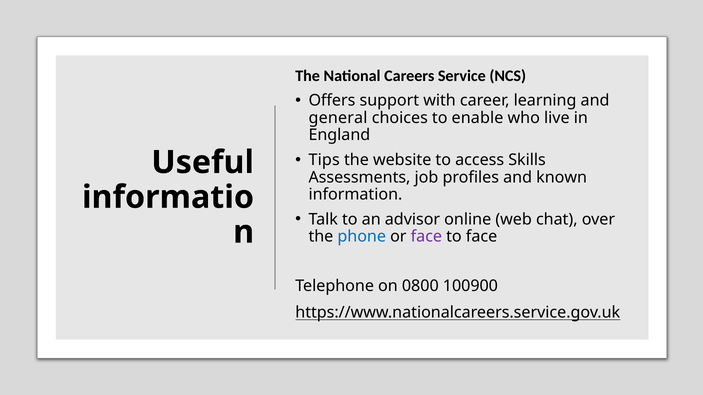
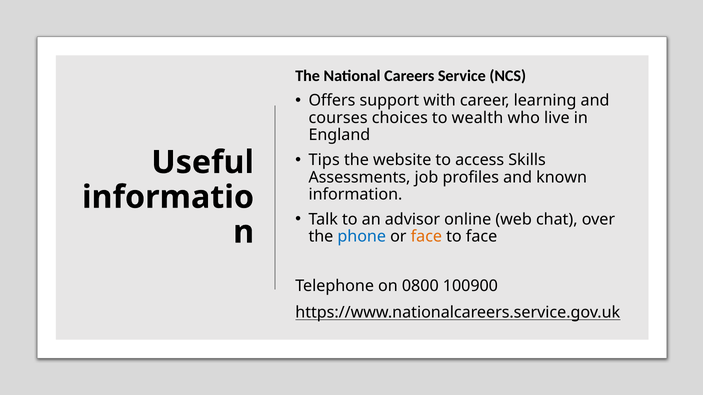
general: general -> courses
enable: enable -> wealth
face at (426, 237) colour: purple -> orange
